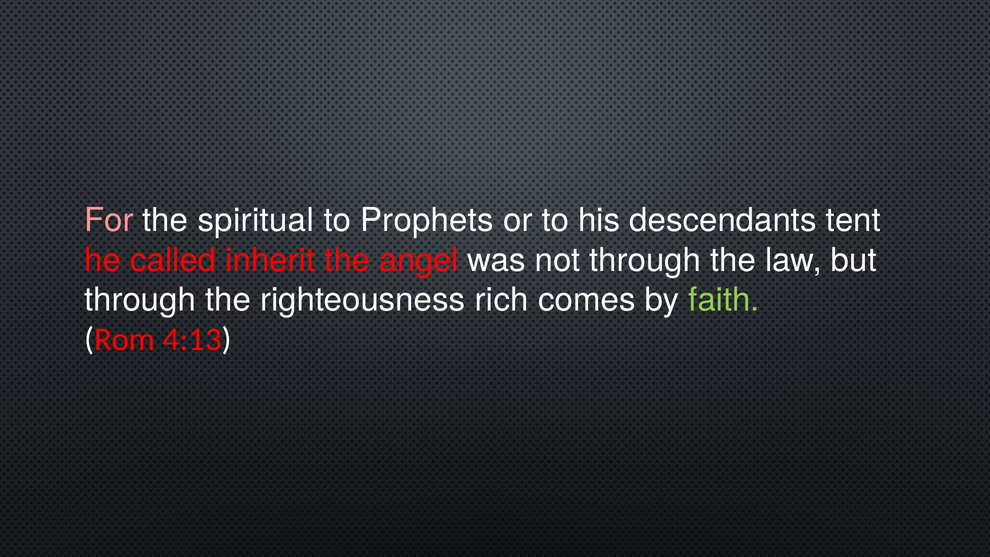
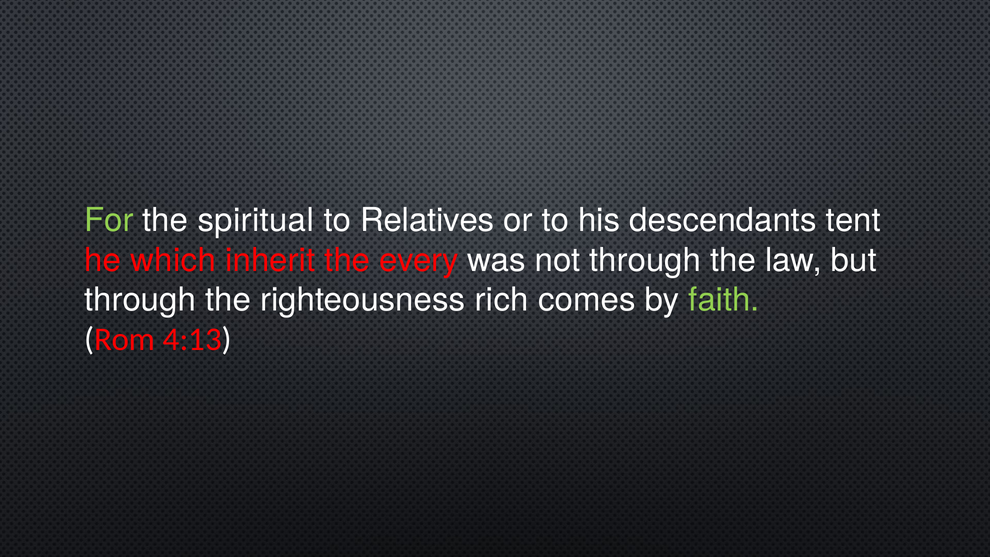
For colour: pink -> light green
Prophets: Prophets -> Relatives
called: called -> which
angel: angel -> every
